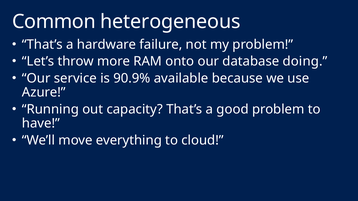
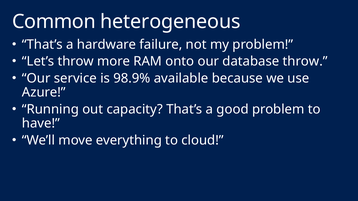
database doing: doing -> throw
90.9%: 90.9% -> 98.9%
